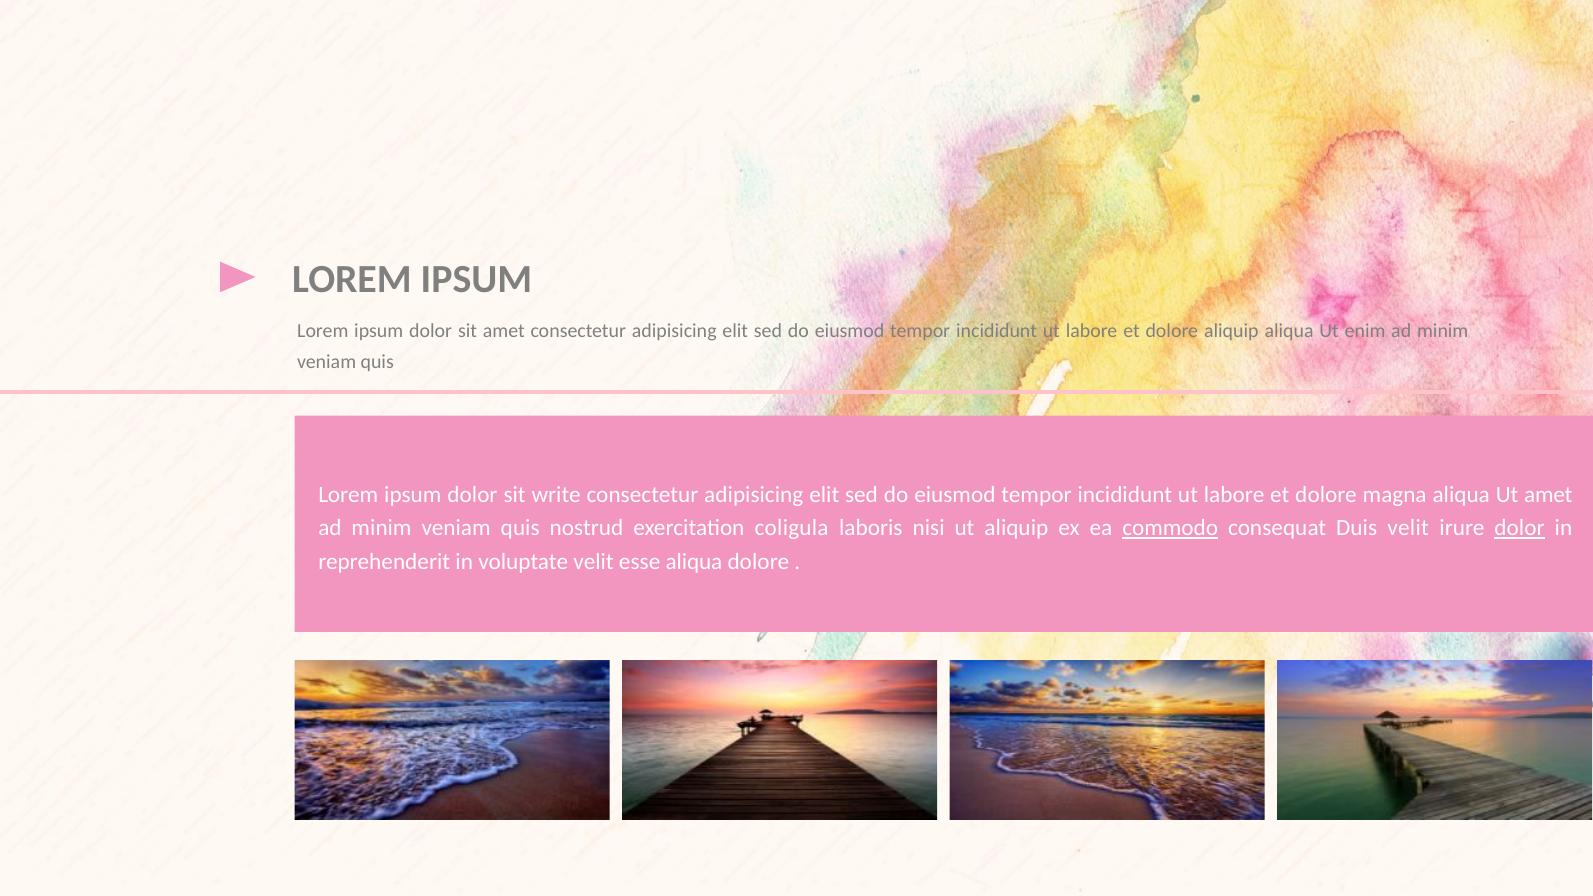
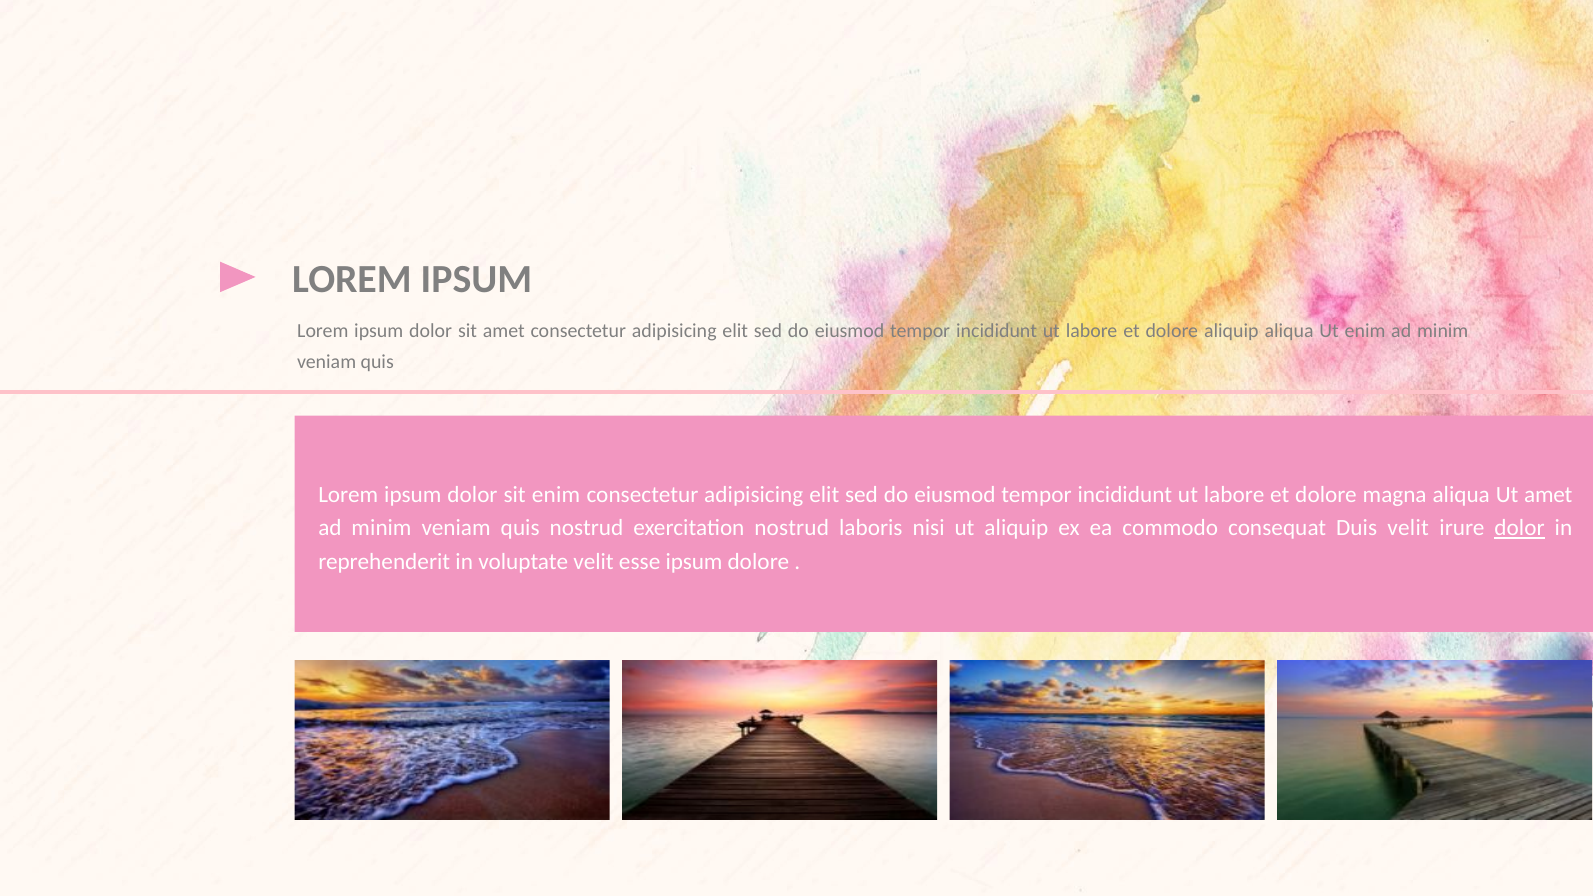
sit write: write -> enim
exercitation coligula: coligula -> nostrud
commodo underline: present -> none
esse aliqua: aliqua -> ipsum
